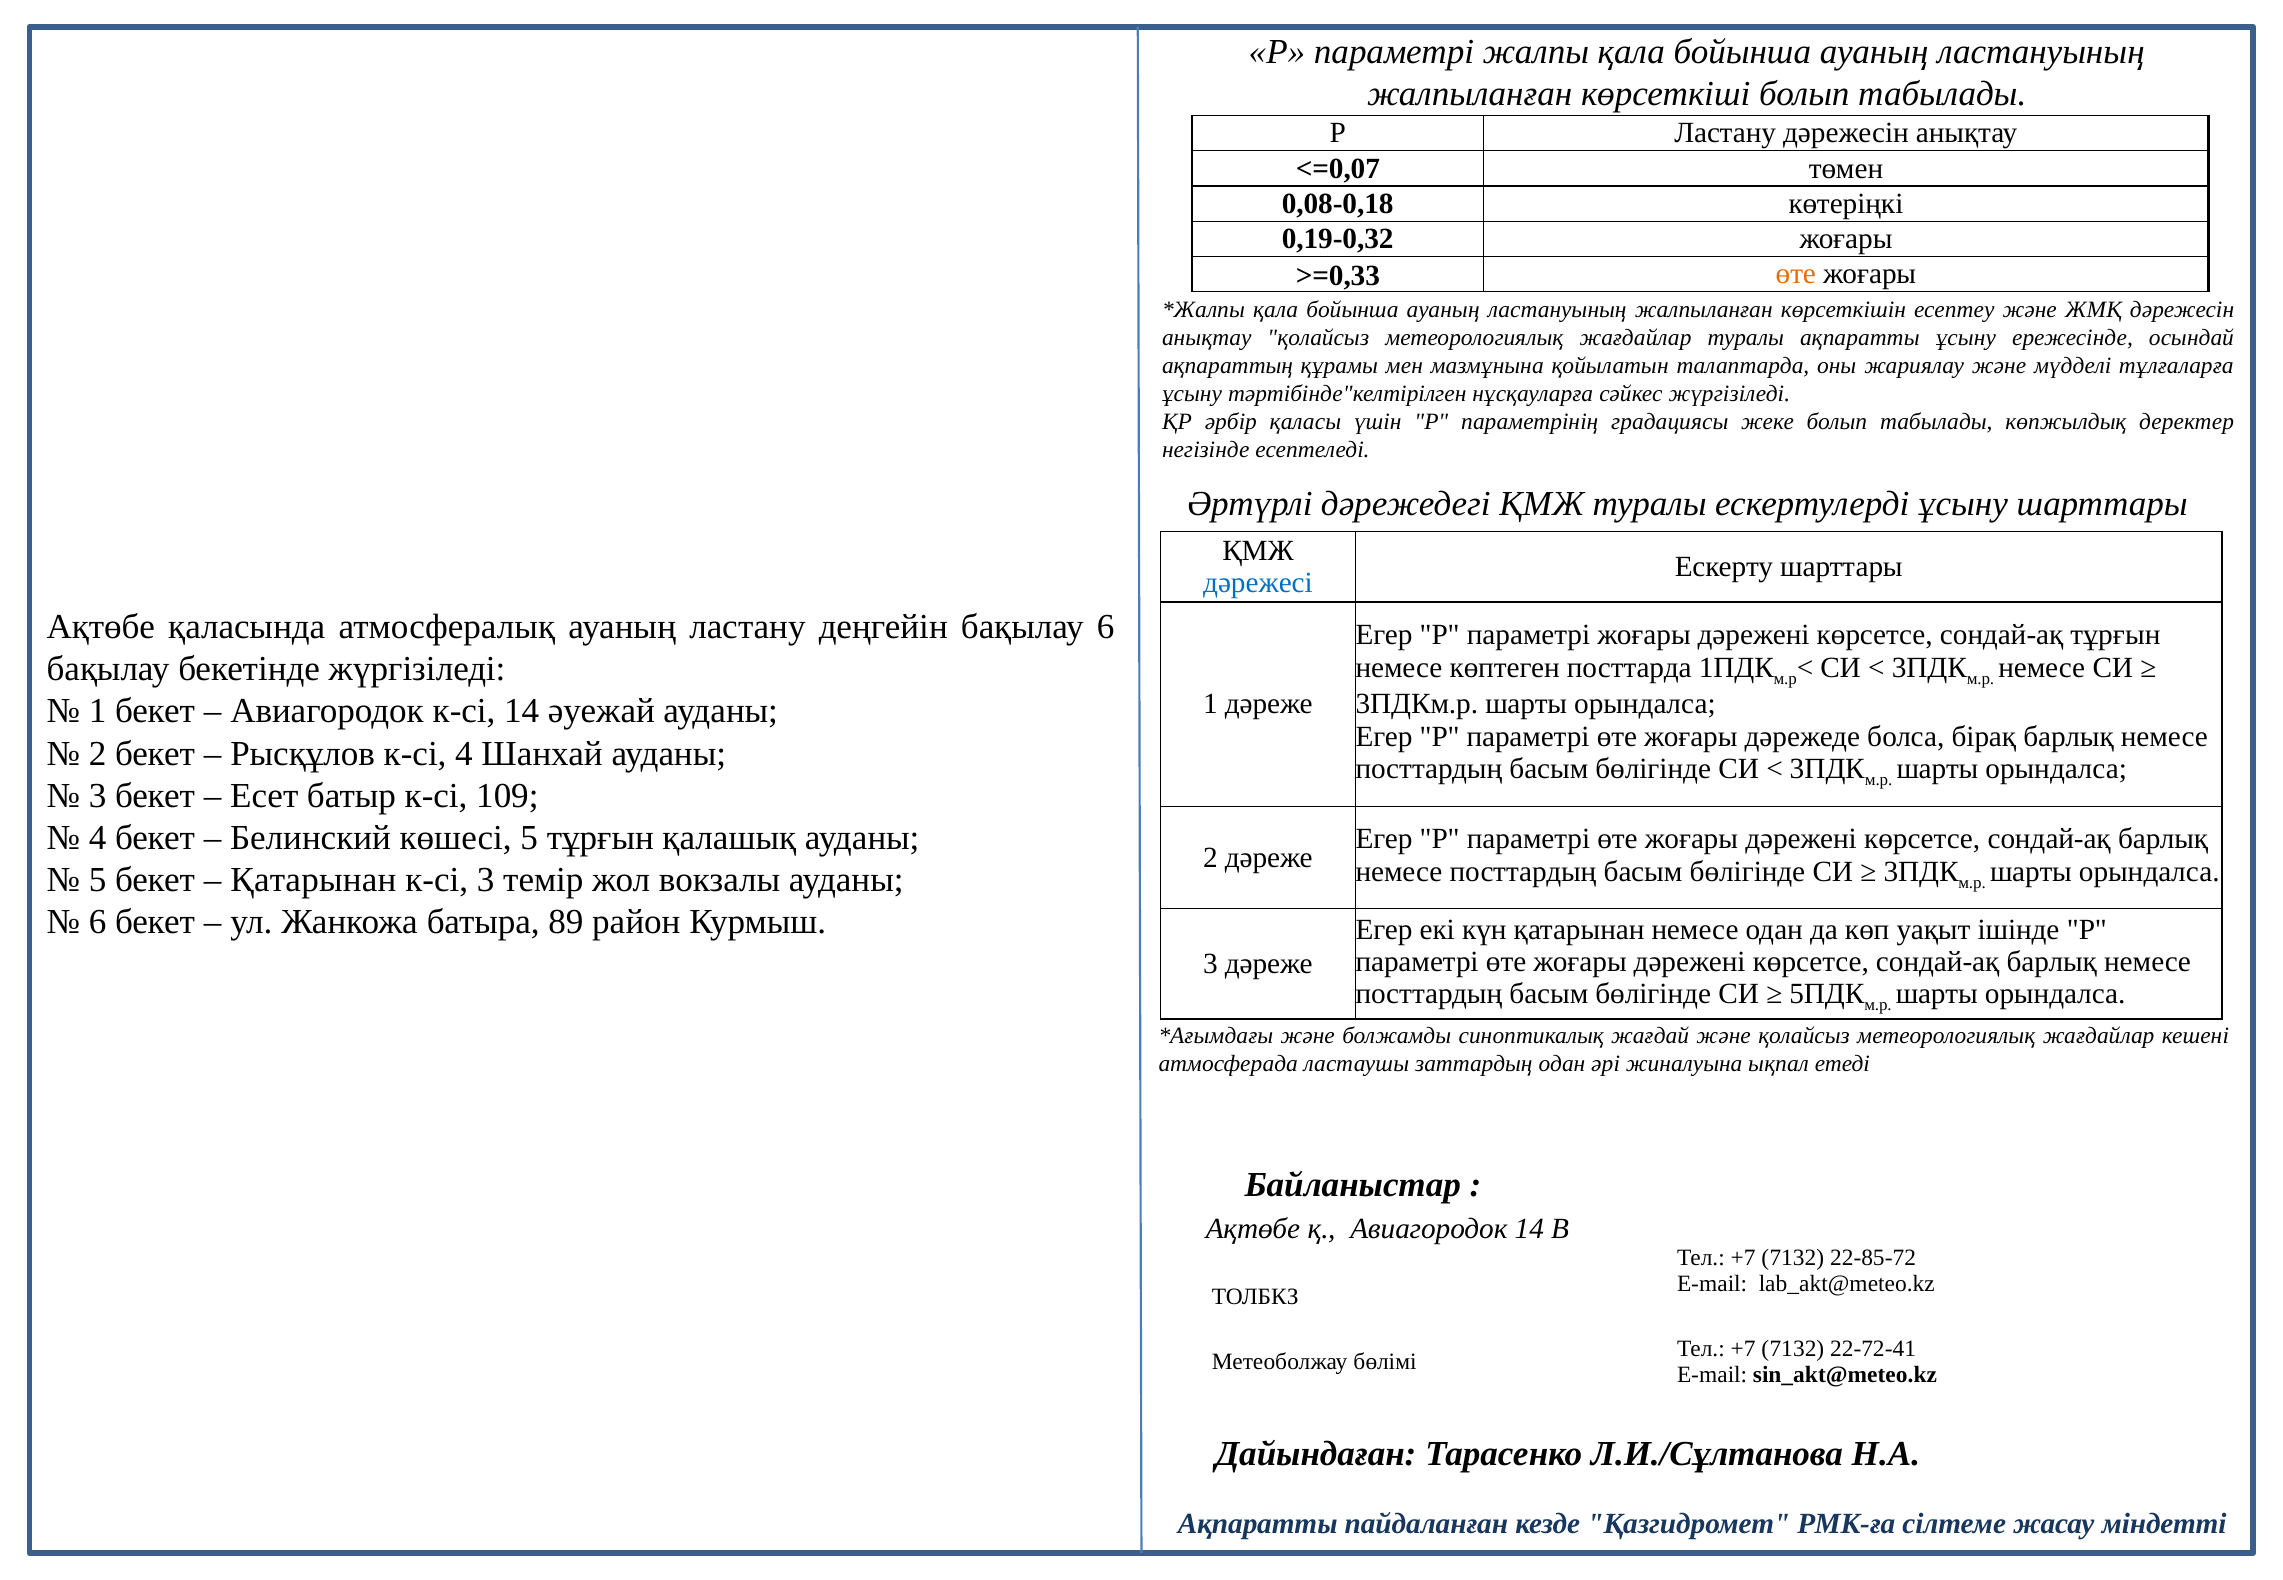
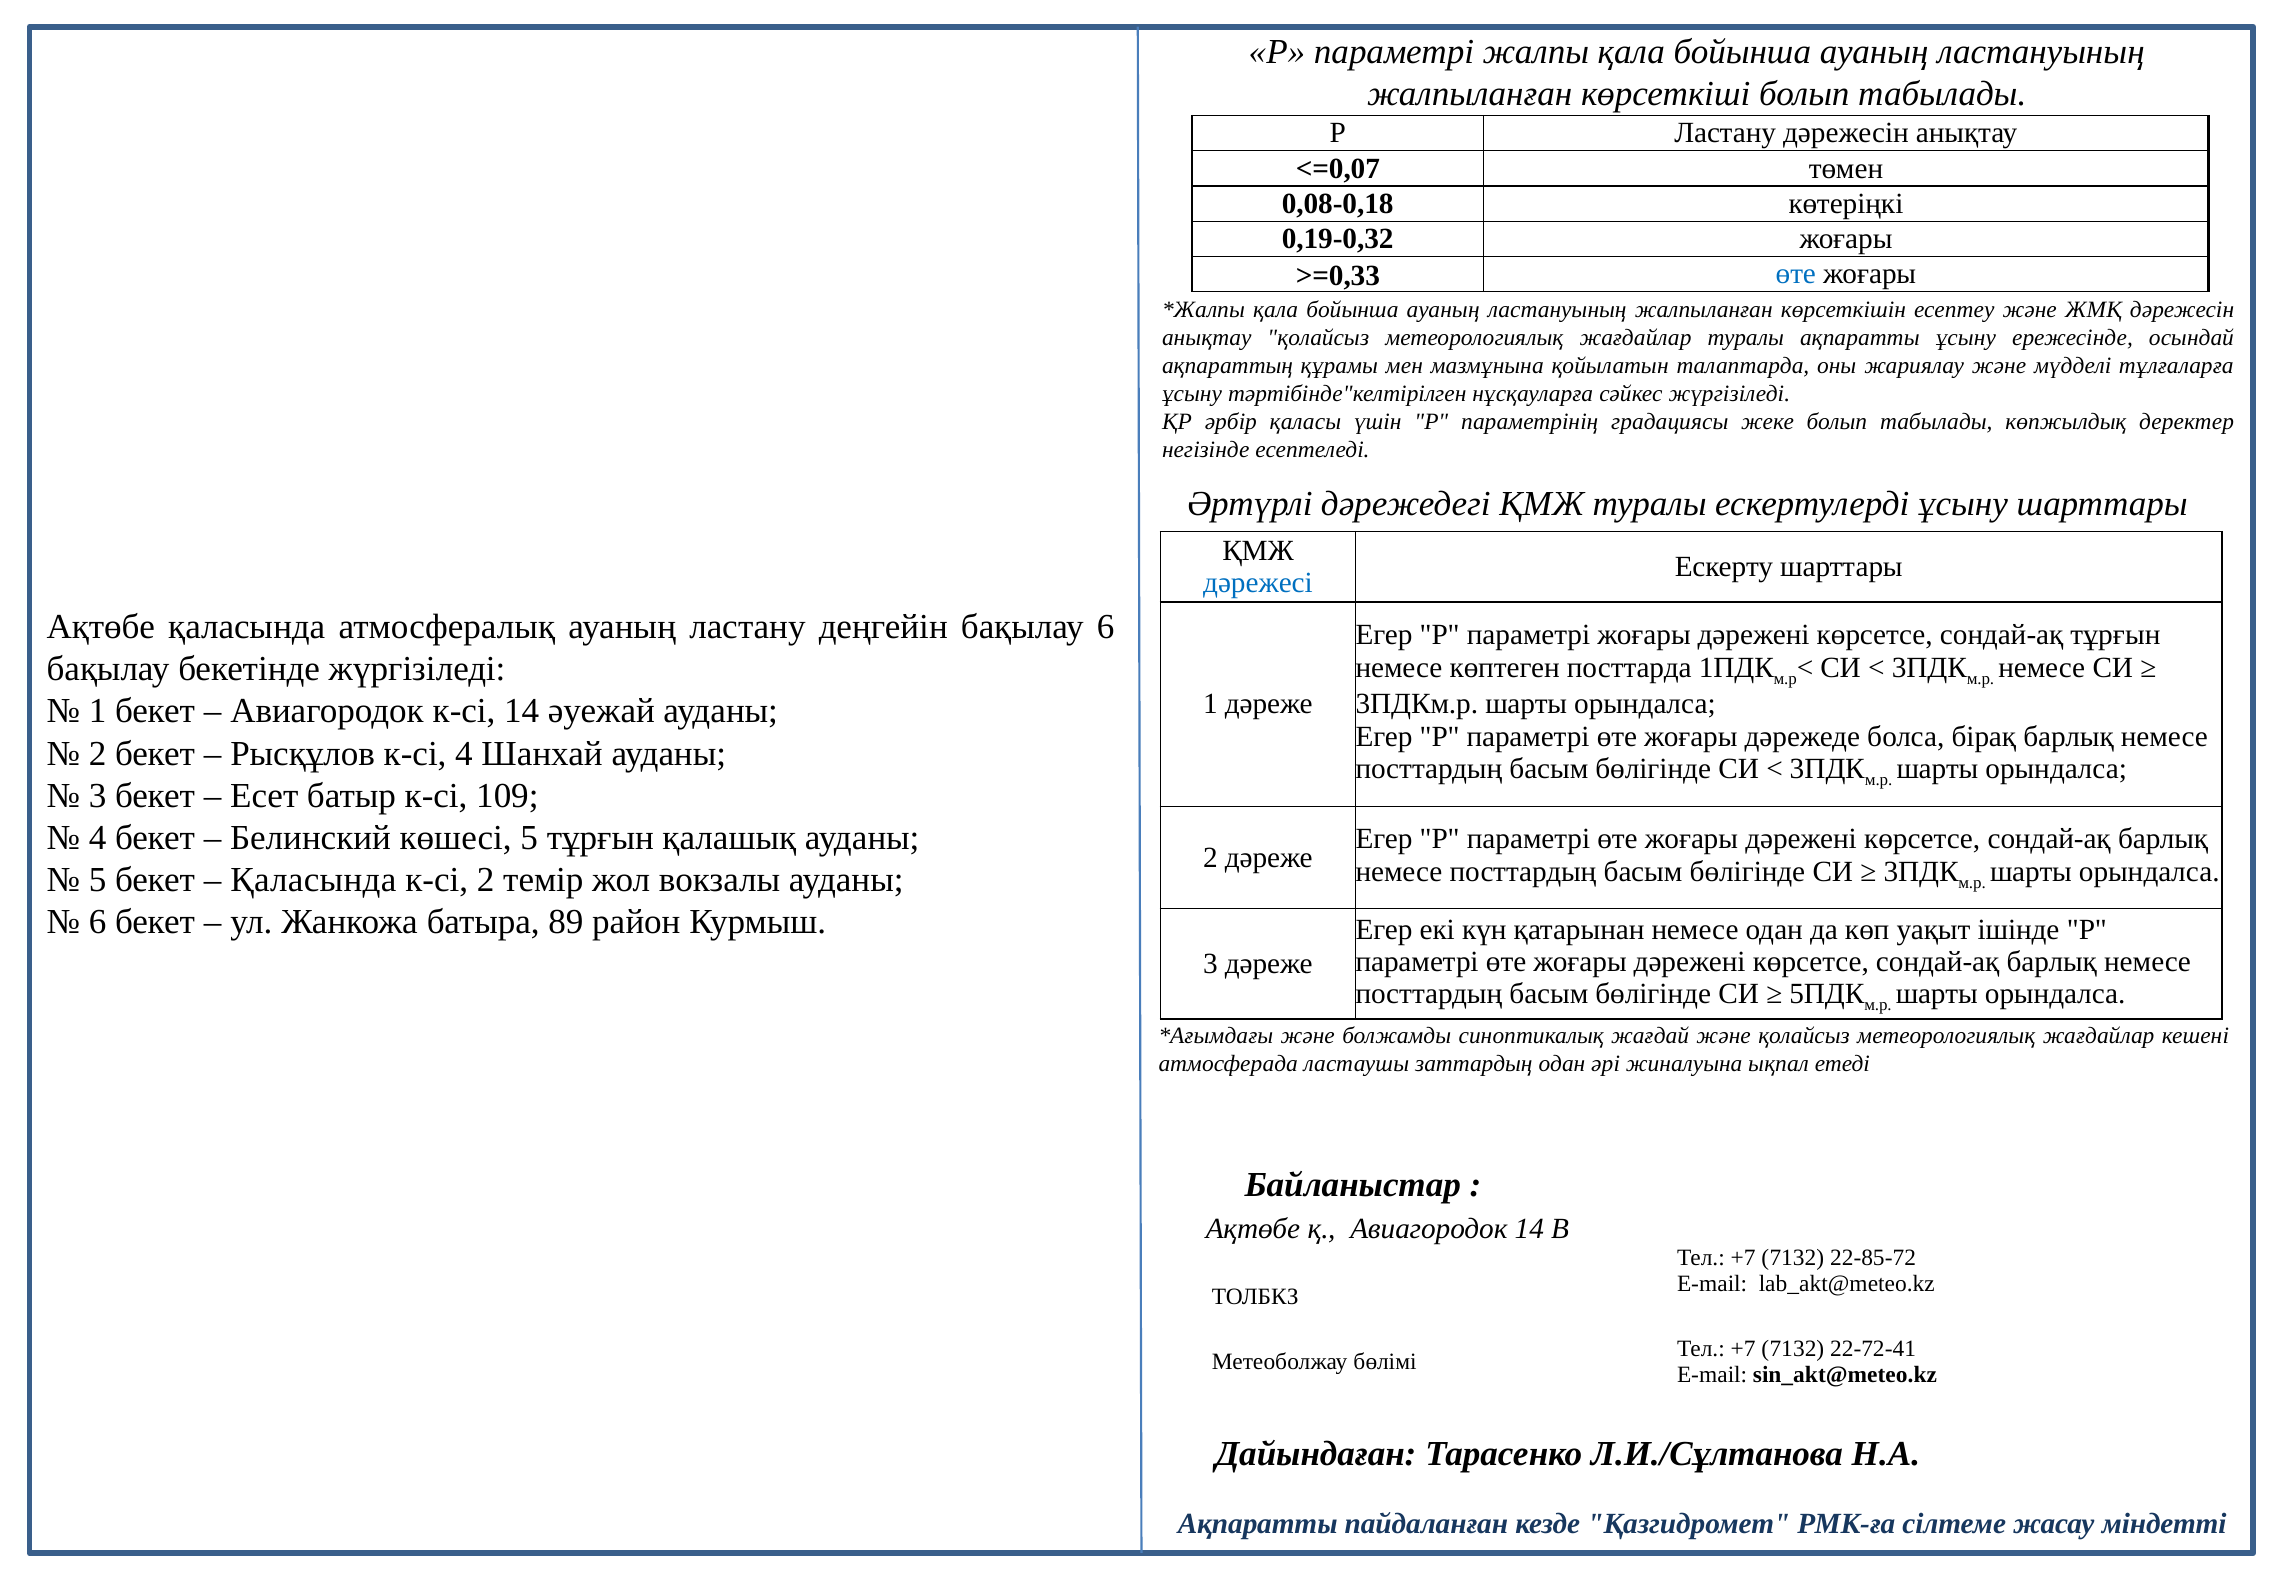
өте at (1796, 274) colour: orange -> blue
Қатарынан at (313, 880): Қатарынан -> Қаласында
к-сі 3: 3 -> 2
